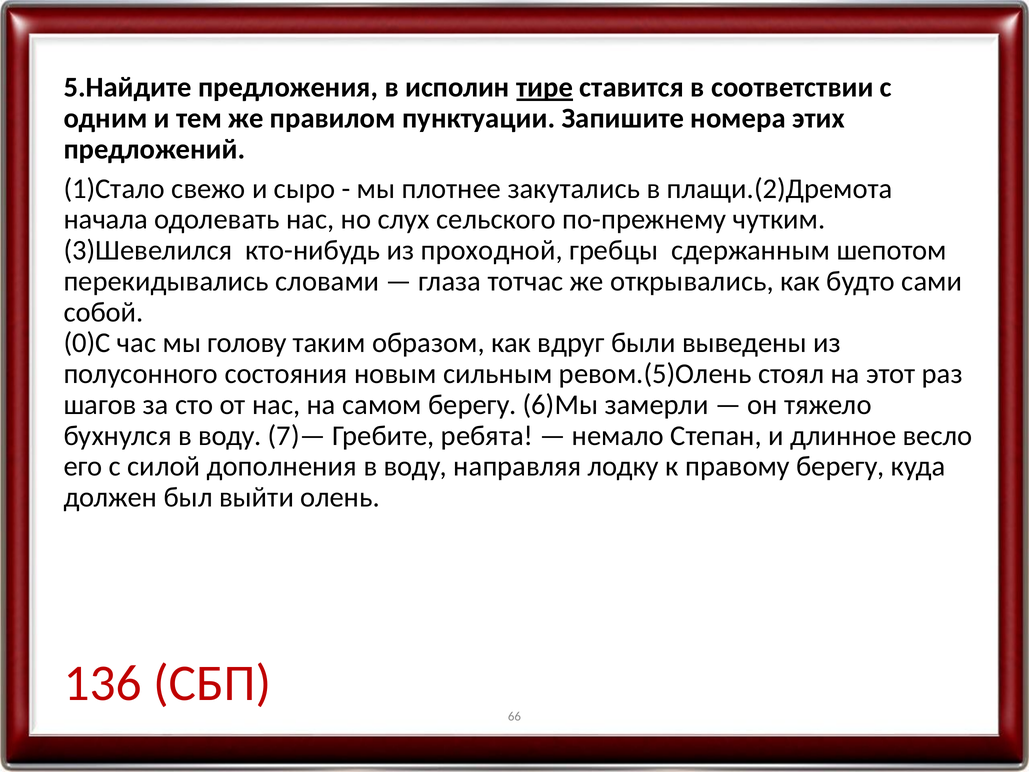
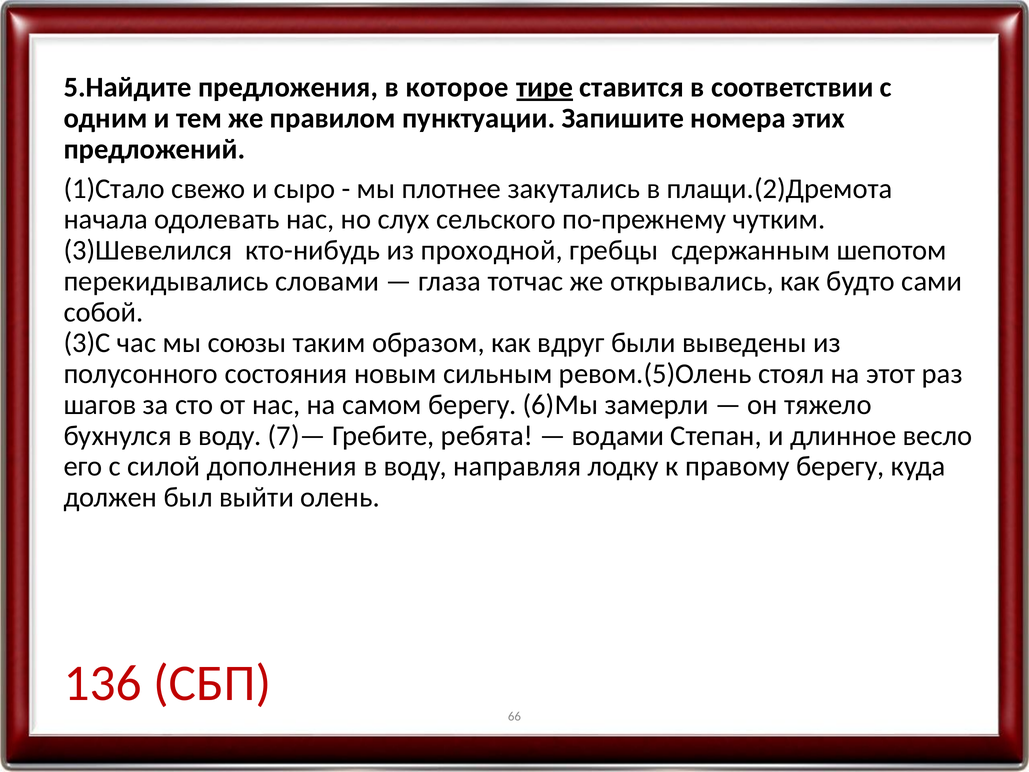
исполин: исполин -> которое
0)С: 0)С -> 3)С
голову: голову -> союзы
немало: немало -> водами
